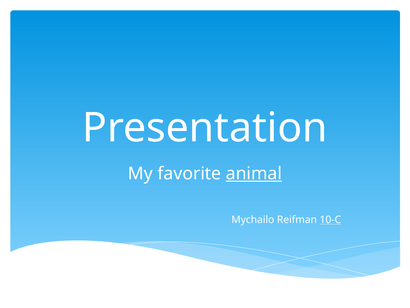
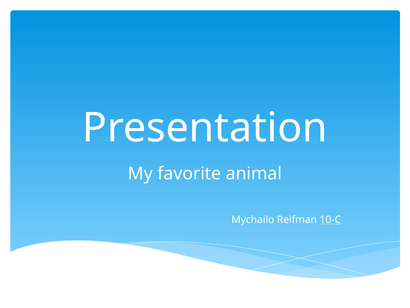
animal underline: present -> none
